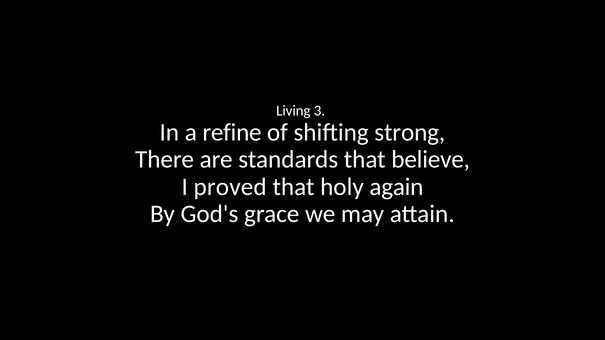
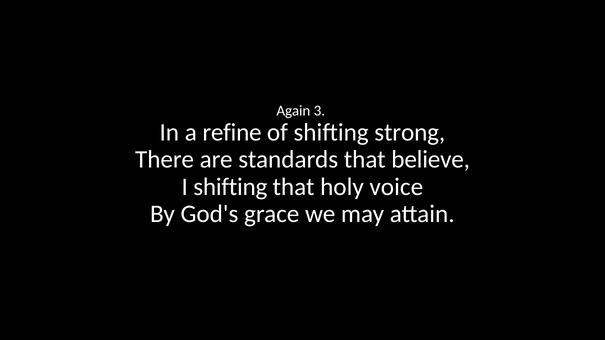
Living: Living -> Again
I proved: proved -> shifting
again: again -> voice
